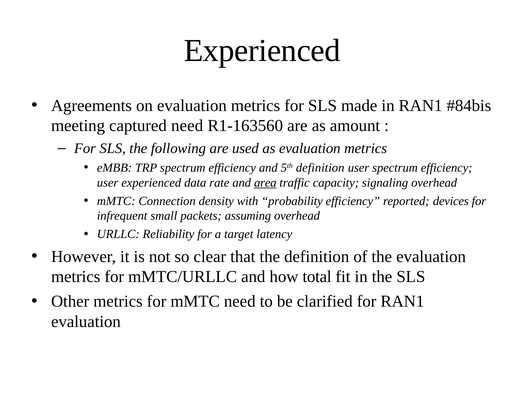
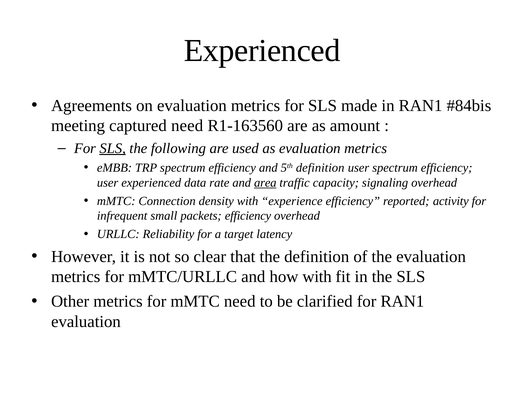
SLS at (113, 148) underline: none -> present
probability: probability -> experience
devices: devices -> activity
packets assuming: assuming -> efficiency
how total: total -> with
